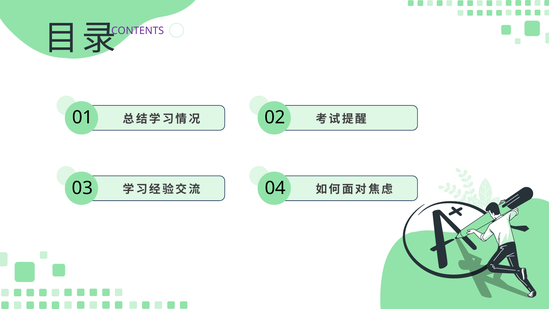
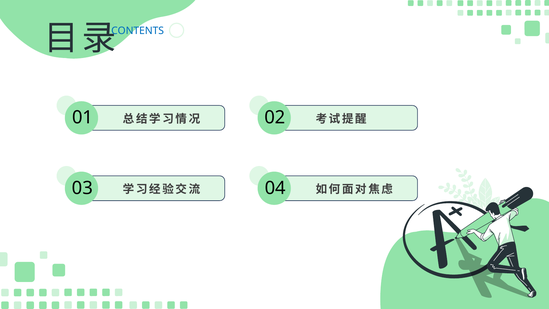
CONTENTS colour: purple -> blue
